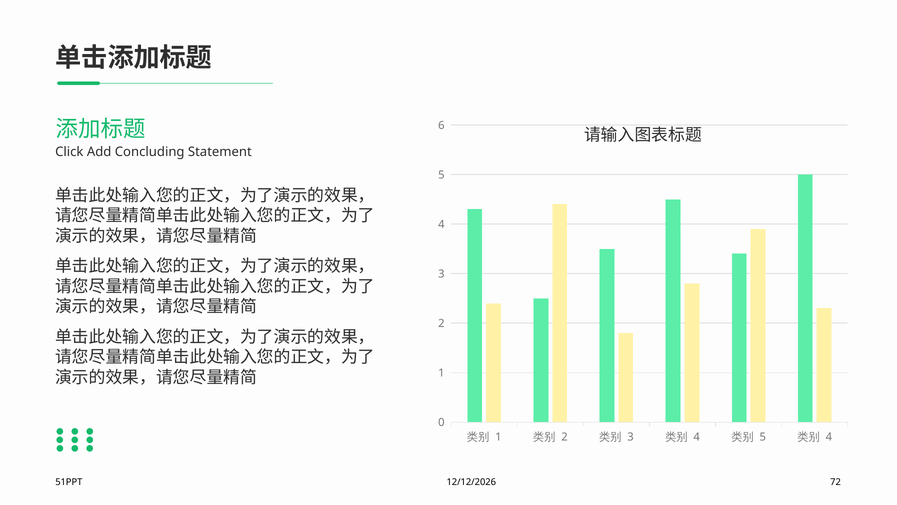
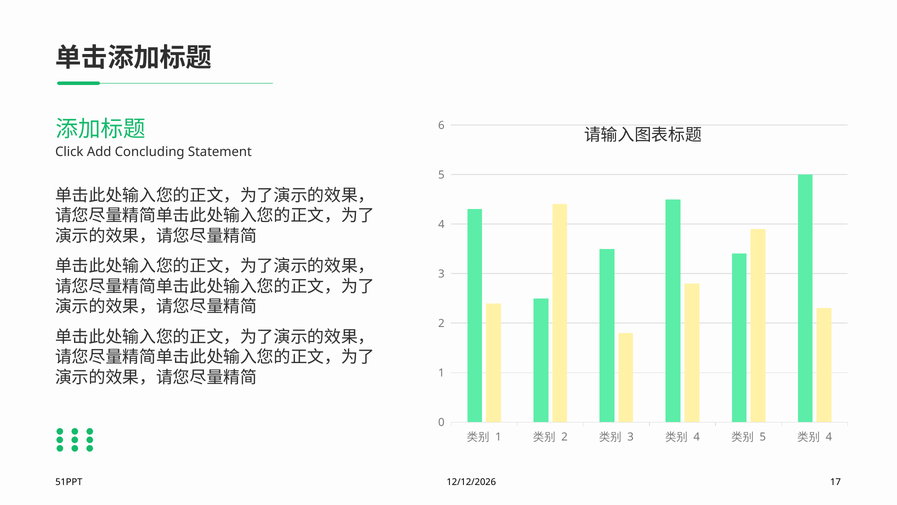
72: 72 -> 17
